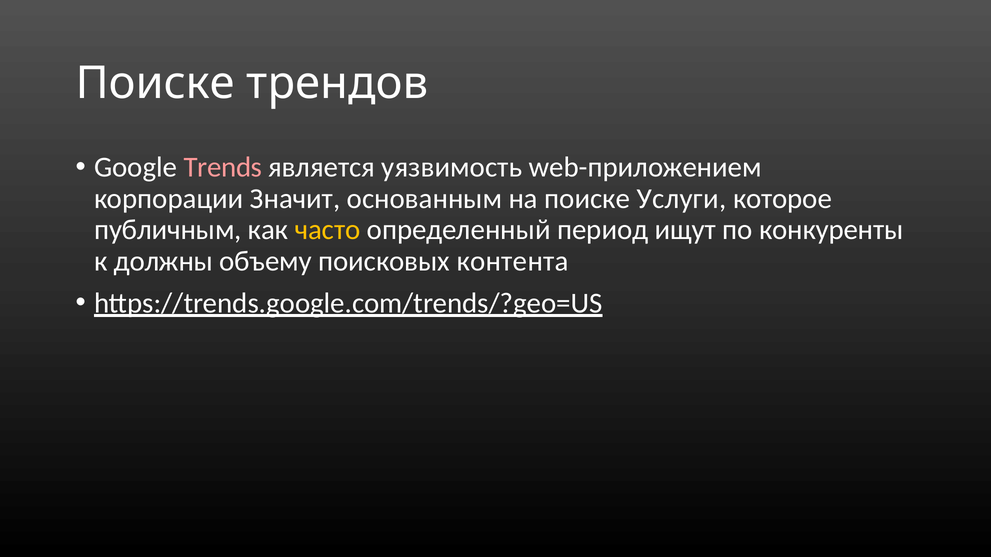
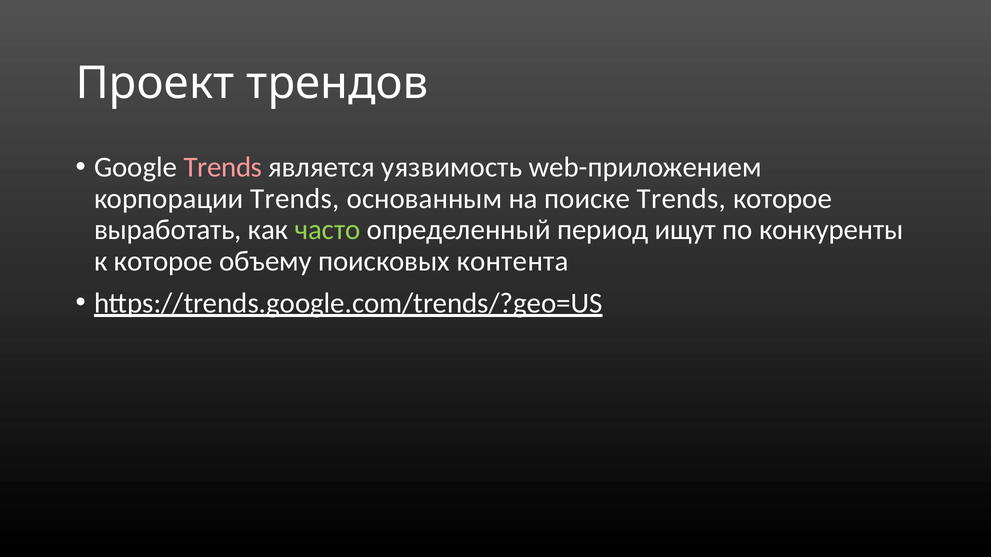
Поиске at (155, 83): Поиске -> Проект
корпорации Значит: Значит -> Trends
поиске Услуги: Услуги -> Trends
публичным: публичным -> выработать
часто colour: yellow -> light green
к должны: должны -> которое
